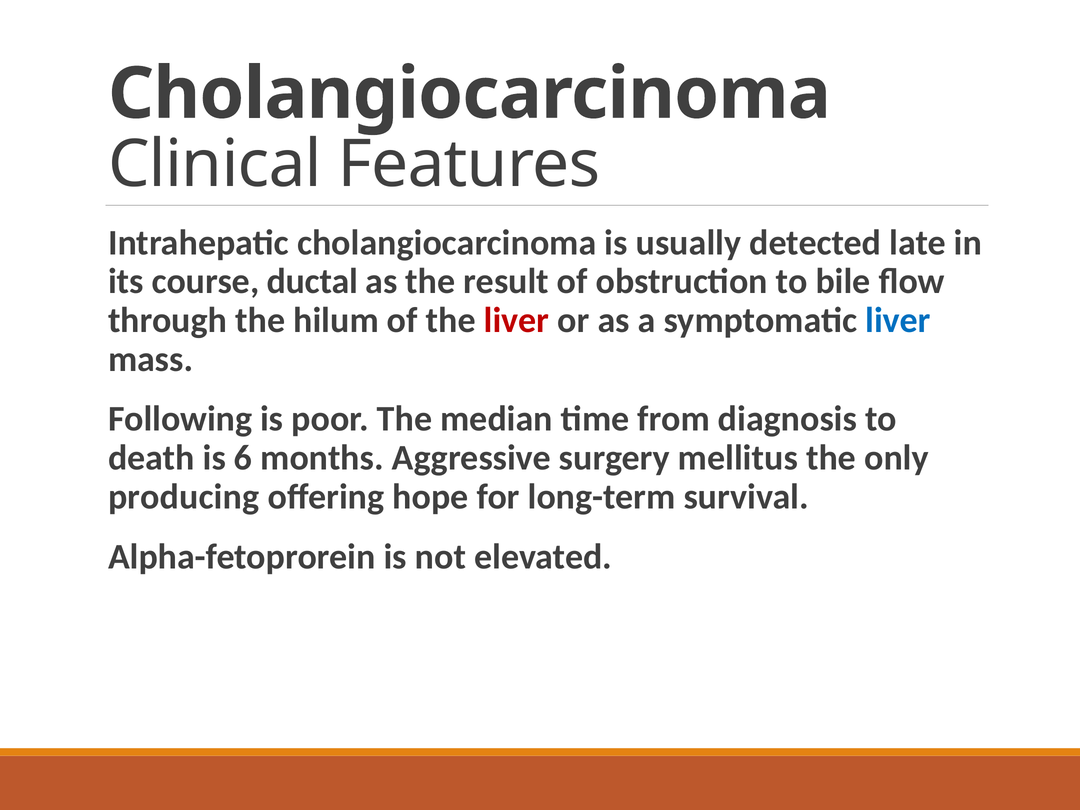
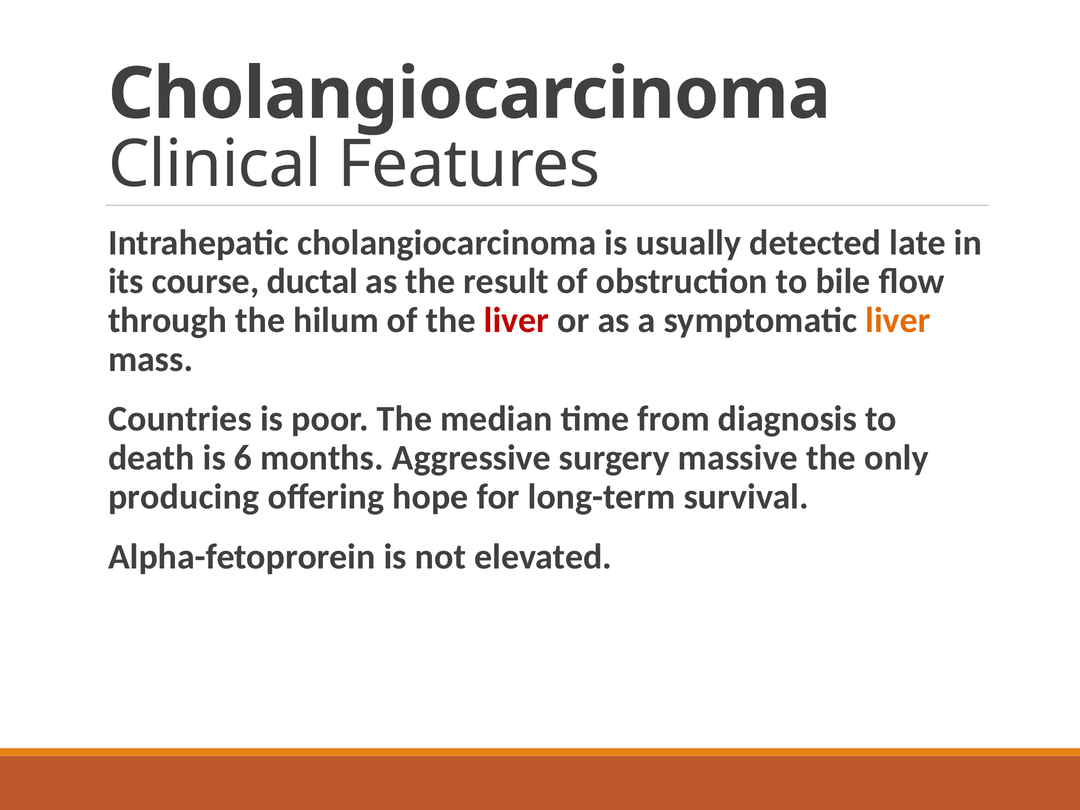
liver at (898, 320) colour: blue -> orange
Following: Following -> Countries
mellitus: mellitus -> massive
